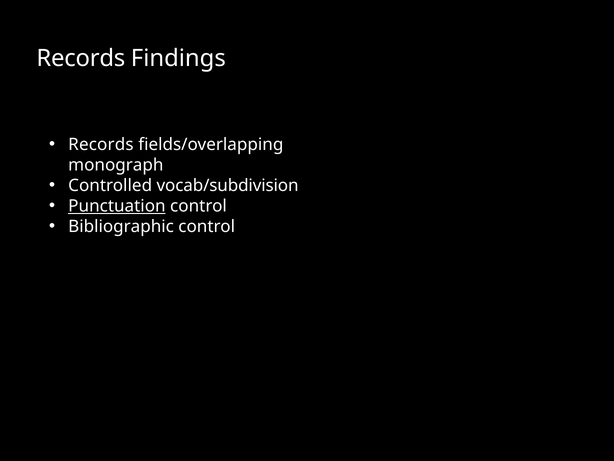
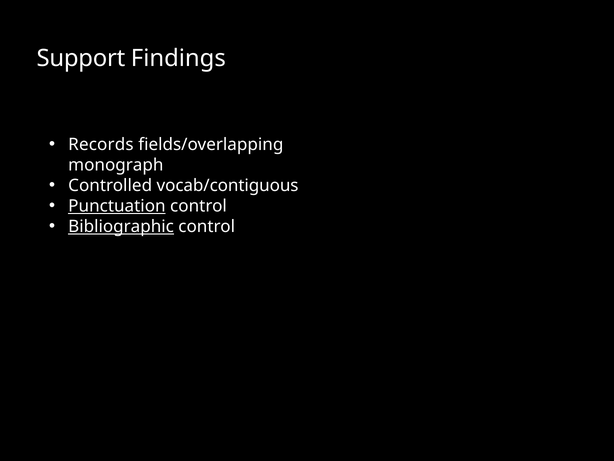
Records at (81, 58): Records -> Support
vocab/subdivision: vocab/subdivision -> vocab/contiguous
Bibliographic underline: none -> present
